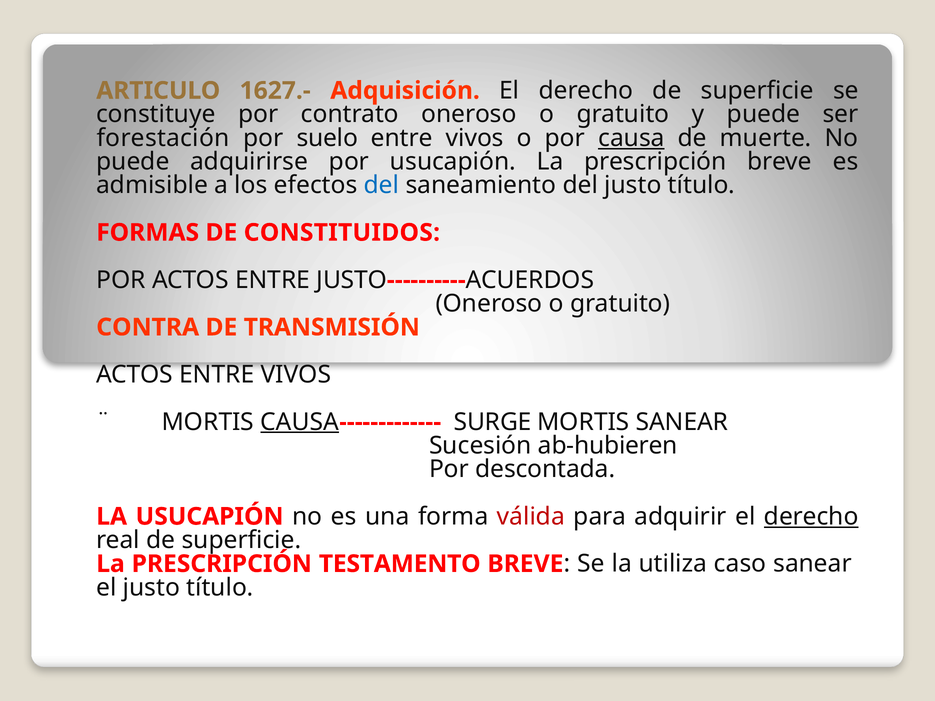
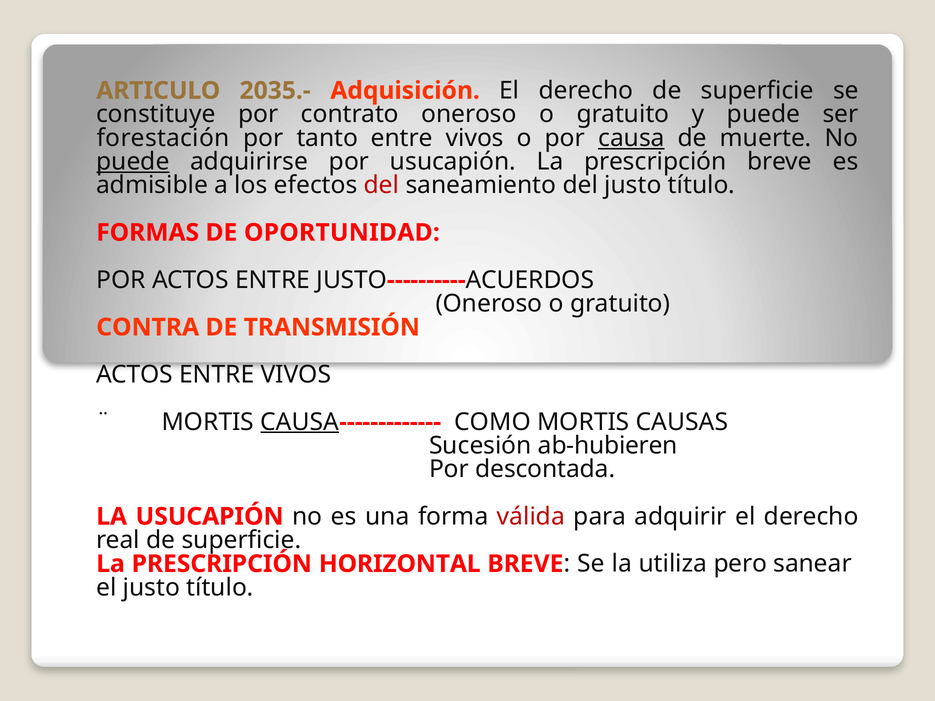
1627.-: 1627.- -> 2035.-
suelo: suelo -> tanto
puede at (133, 162) underline: none -> present
del at (382, 185) colour: blue -> red
CONSTITUIDOS: CONSTITUIDOS -> OPORTUNIDAD
SURGE: SURGE -> COMO
MORTIS SANEAR: SANEAR -> CAUSAS
derecho at (811, 517) underline: present -> none
TESTAMENTO: TESTAMENTO -> HORIZONTAL
caso: caso -> pero
